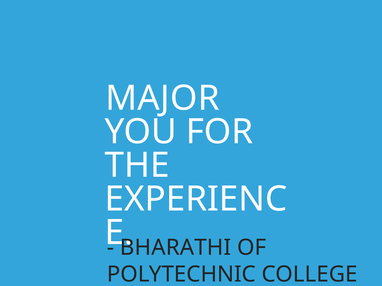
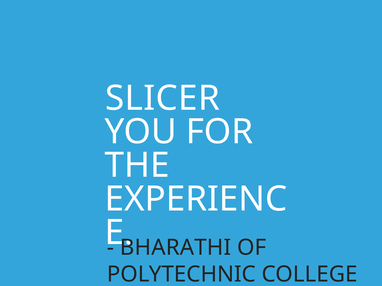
MAJOR: MAJOR -> SLICER
